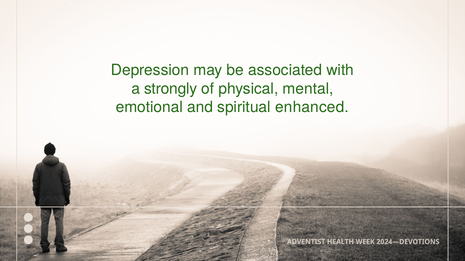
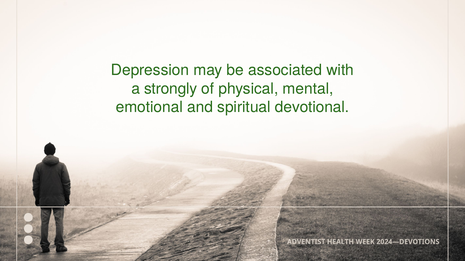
enhanced: enhanced -> devotional
